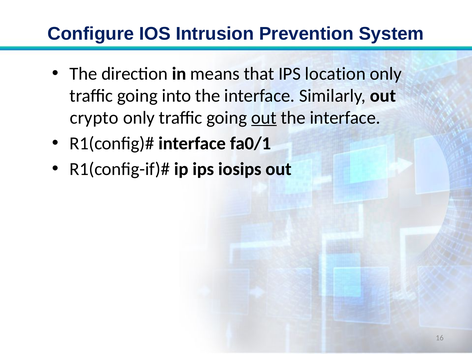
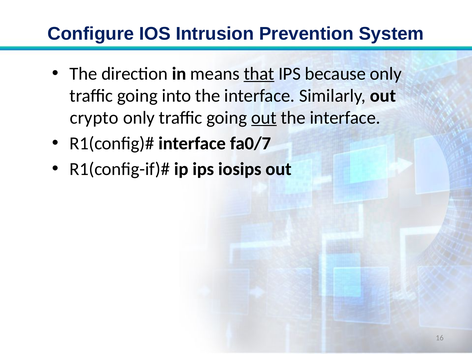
that underline: none -> present
location: location -> because
fa0/1: fa0/1 -> fa0/7
